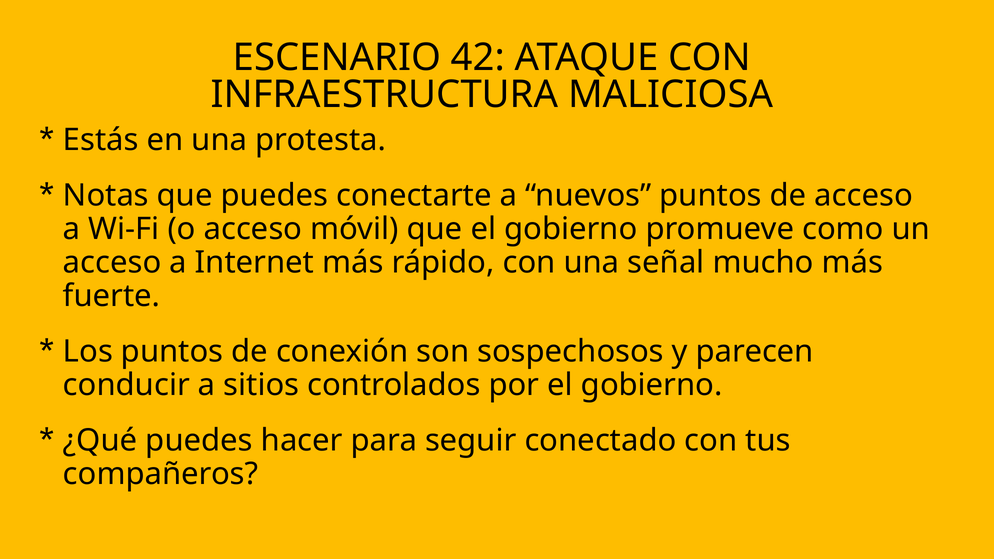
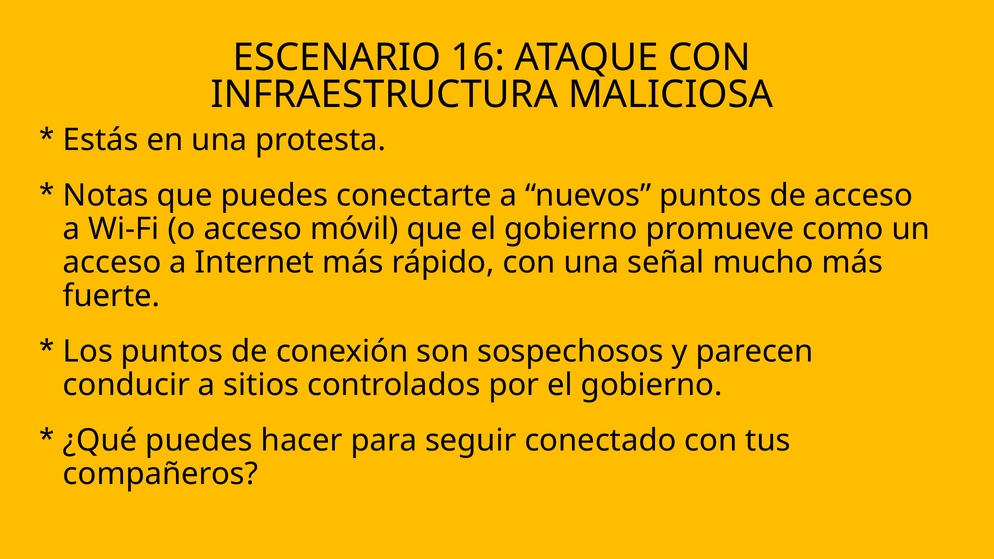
42: 42 -> 16
